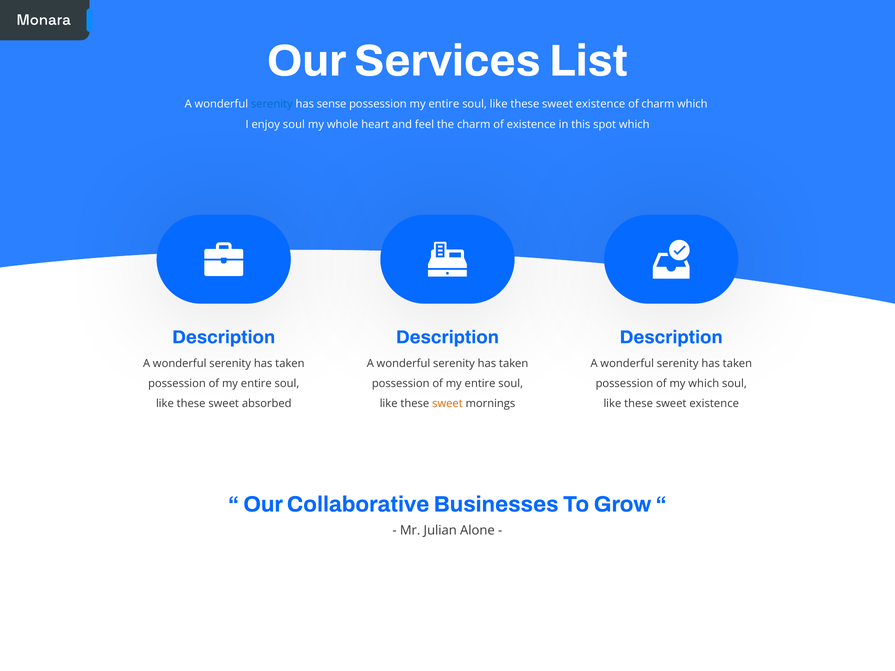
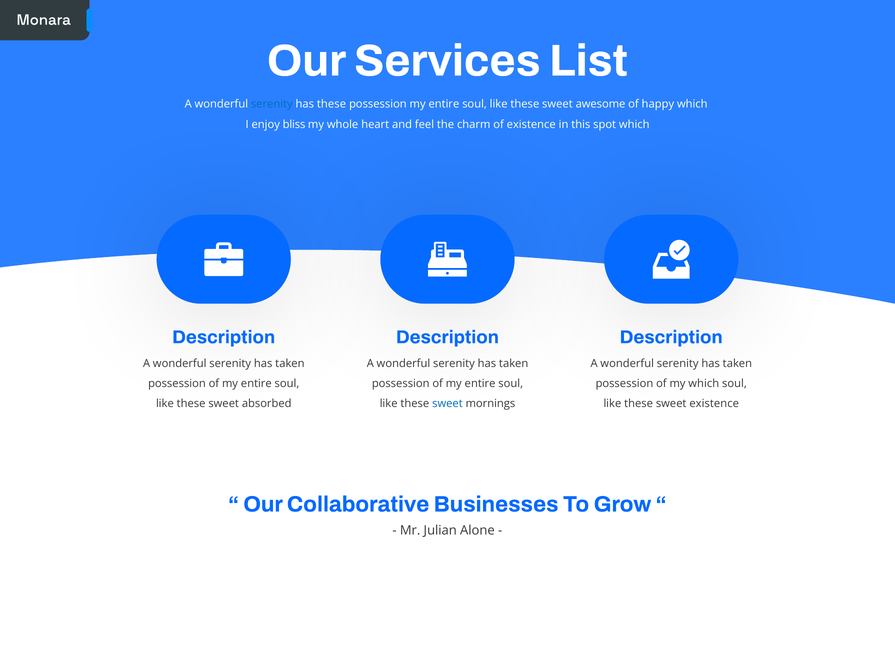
has sense: sense -> these
existence at (600, 104): existence -> awesome
of charm: charm -> happy
enjoy soul: soul -> bliss
sweet at (447, 404) colour: orange -> blue
